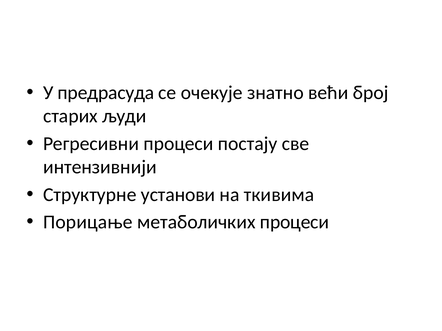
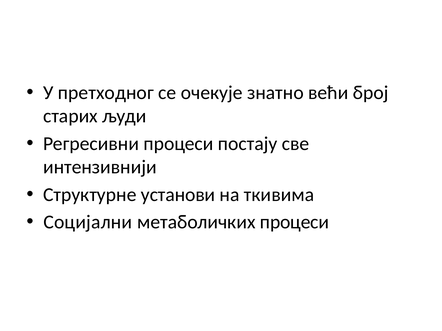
предрасуда: предрасуда -> претходног
Порицање: Порицање -> Социјални
